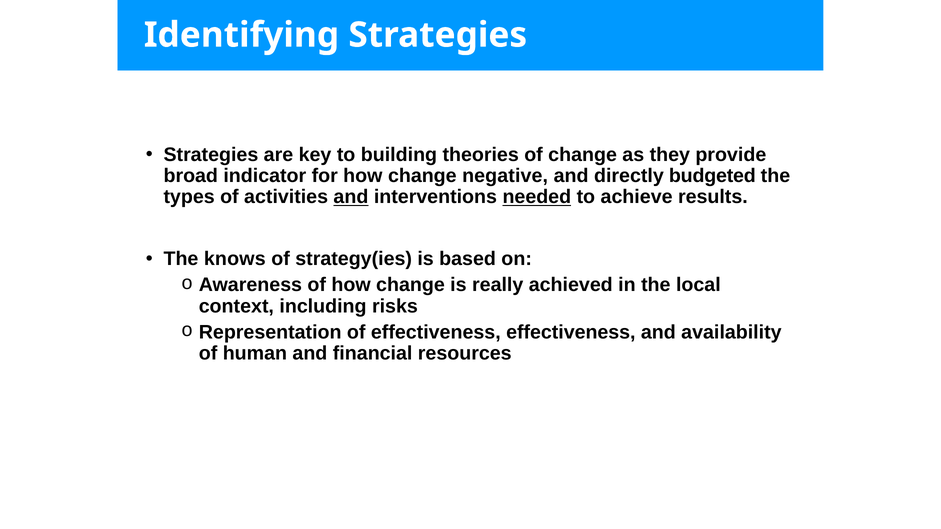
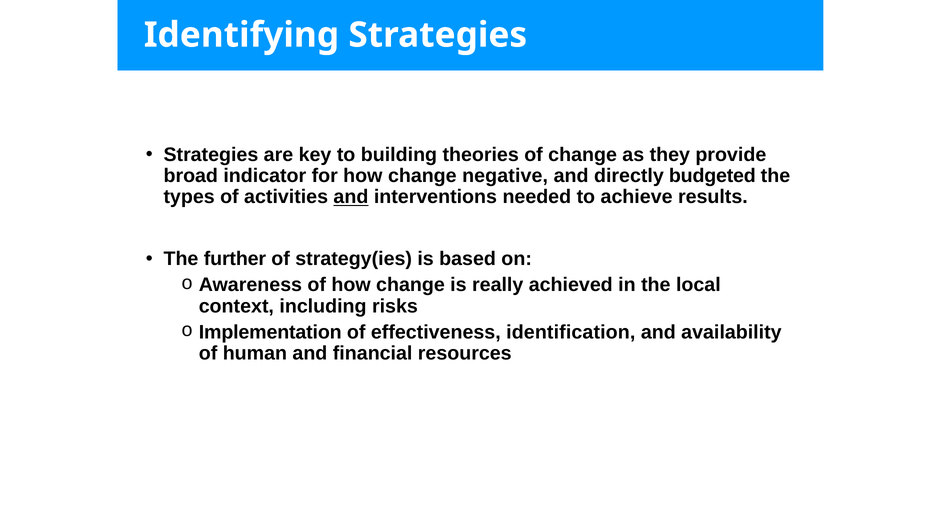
needed underline: present -> none
knows: knows -> further
Representation: Representation -> Implementation
effectiveness effectiveness: effectiveness -> identification
